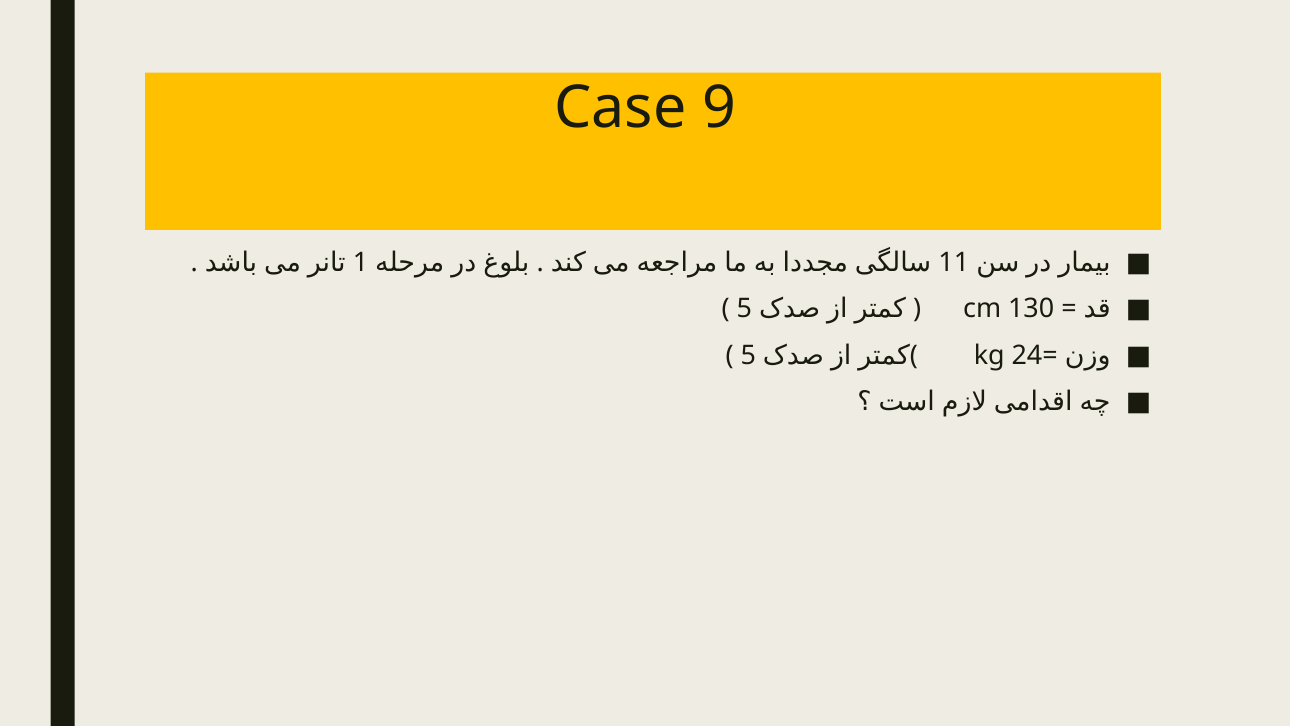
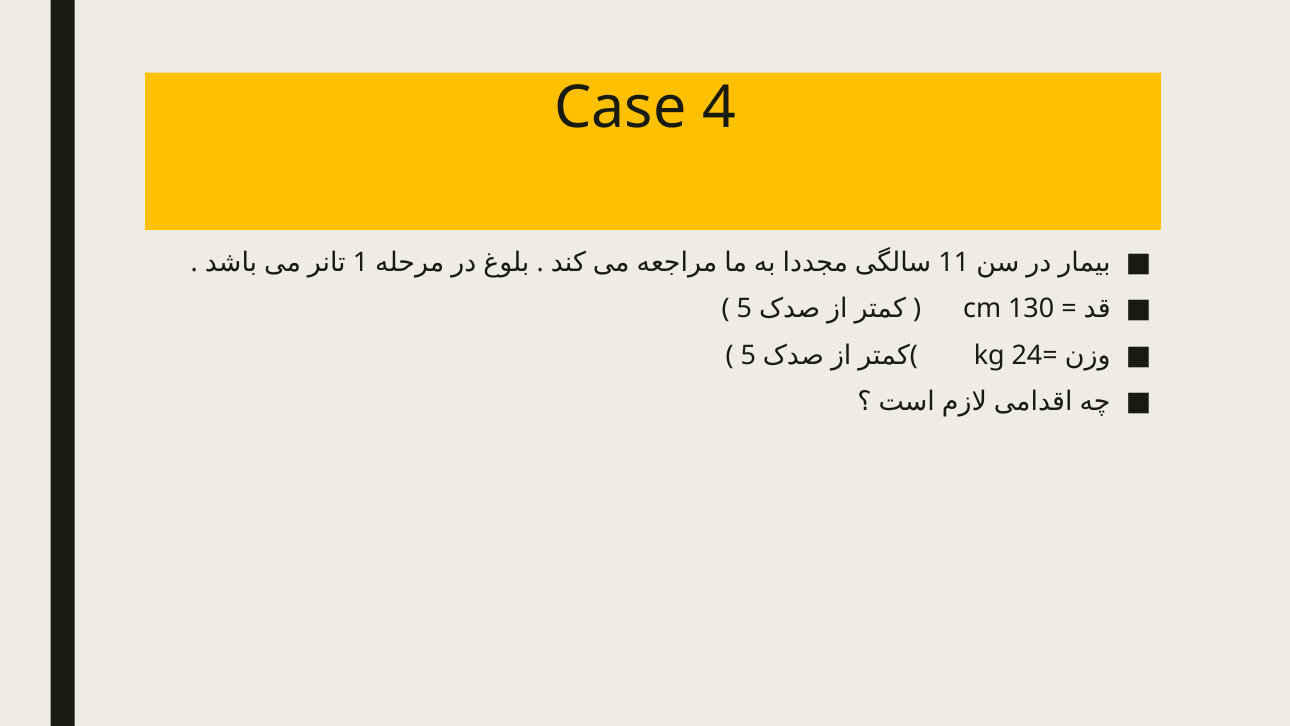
9: 9 -> 4
